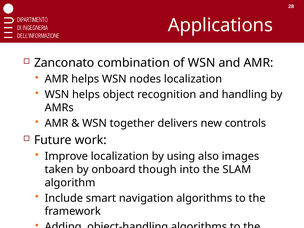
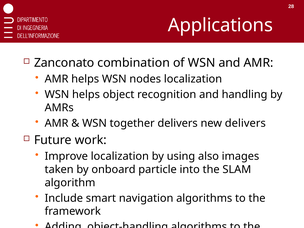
new controls: controls -> delivers
though: though -> particle
